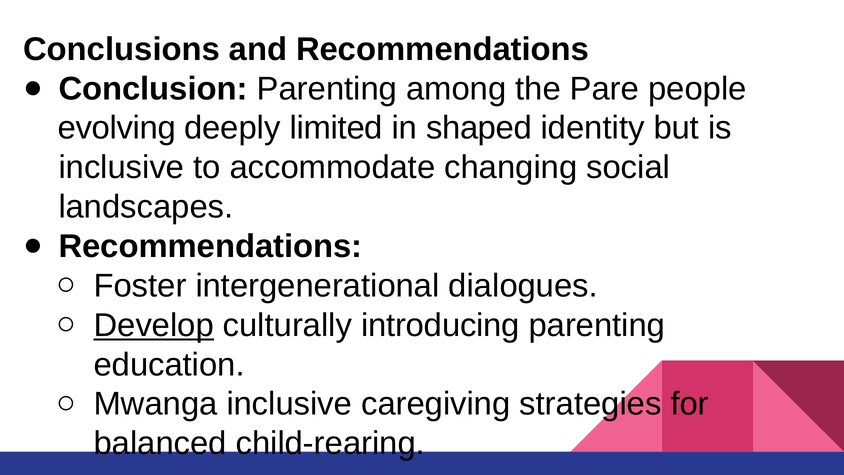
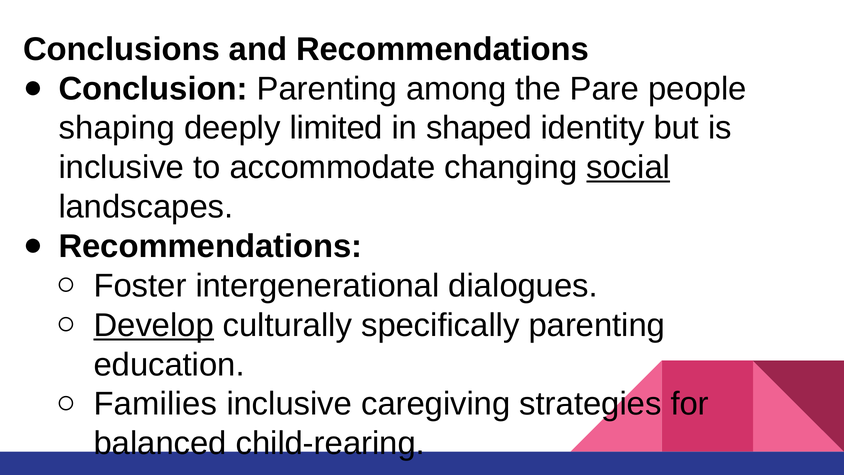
evolving: evolving -> shaping
social underline: none -> present
introducing: introducing -> specifically
Mwanga: Mwanga -> Families
